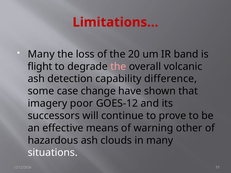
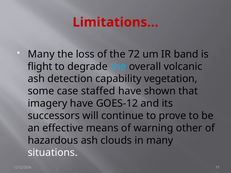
20: 20 -> 72
the at (118, 67) colour: pink -> light blue
difference: difference -> vegetation
change: change -> staffed
imagery poor: poor -> have
